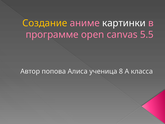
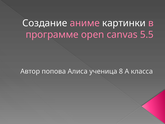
Создание colour: yellow -> white
